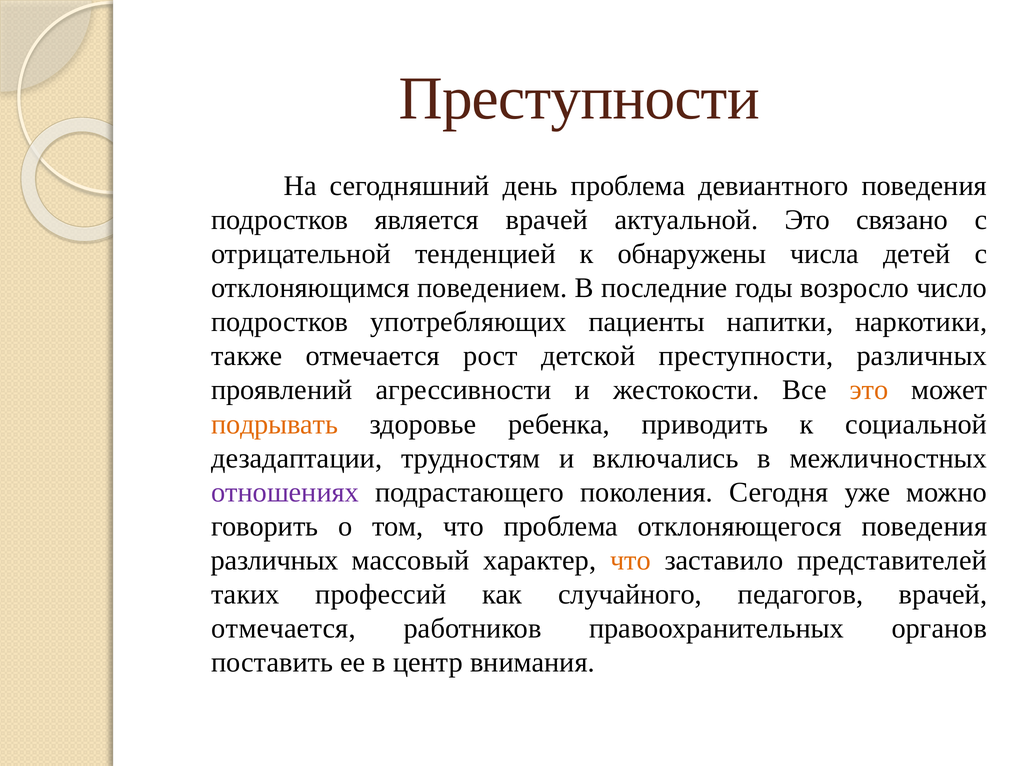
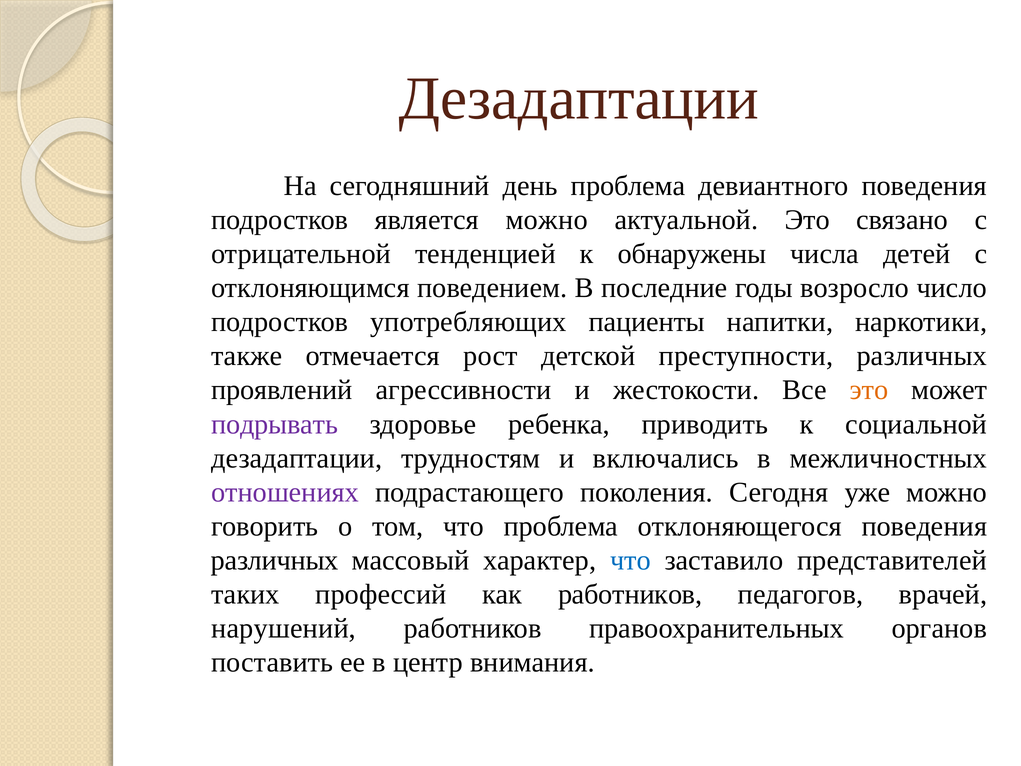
Преступности at (579, 99): Преступности -> Дезадаптации
является врачей: врачей -> можно
подрывать colour: orange -> purple
что at (630, 560) colour: orange -> blue
как случайного: случайного -> работников
отмечается at (284, 628): отмечается -> нарушений
